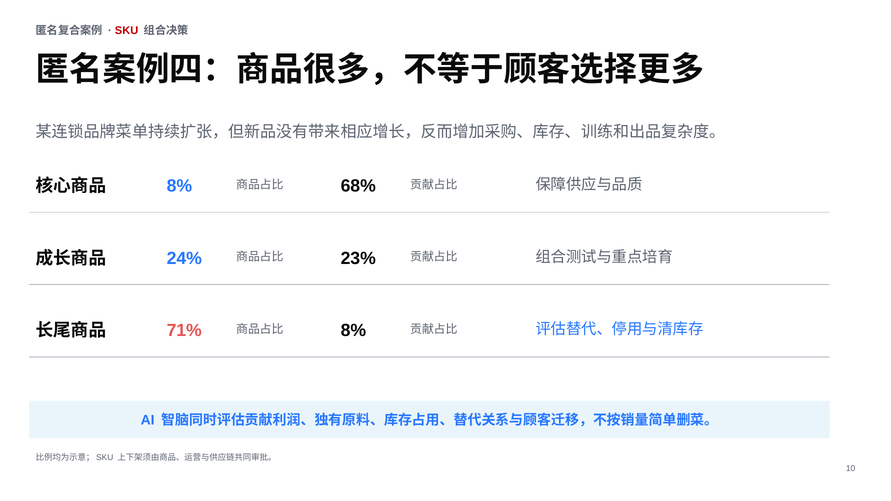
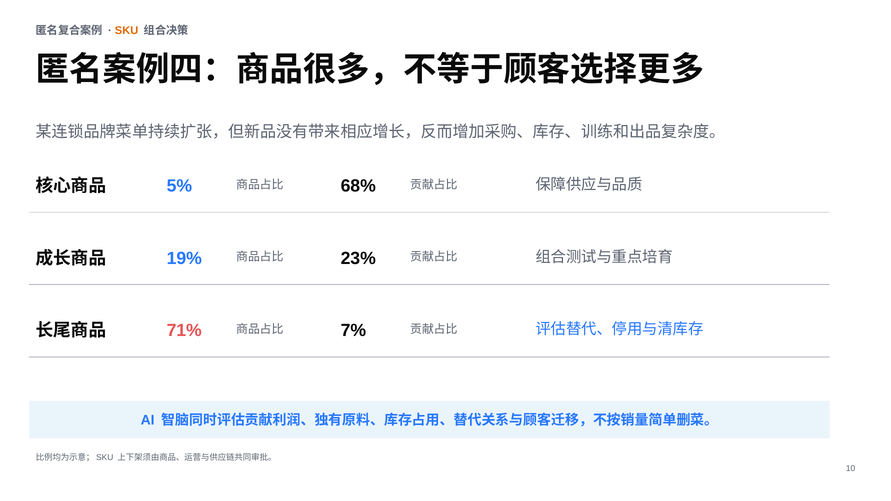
SKU colour: red -> orange
8% at (179, 186): 8% -> 5%
24%: 24% -> 19%
8% at (353, 331): 8% -> 7%
